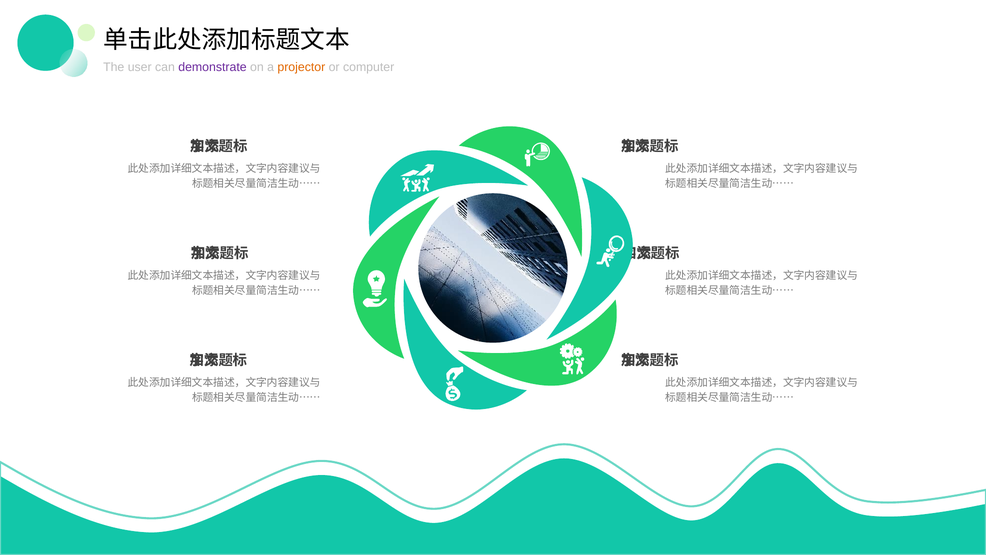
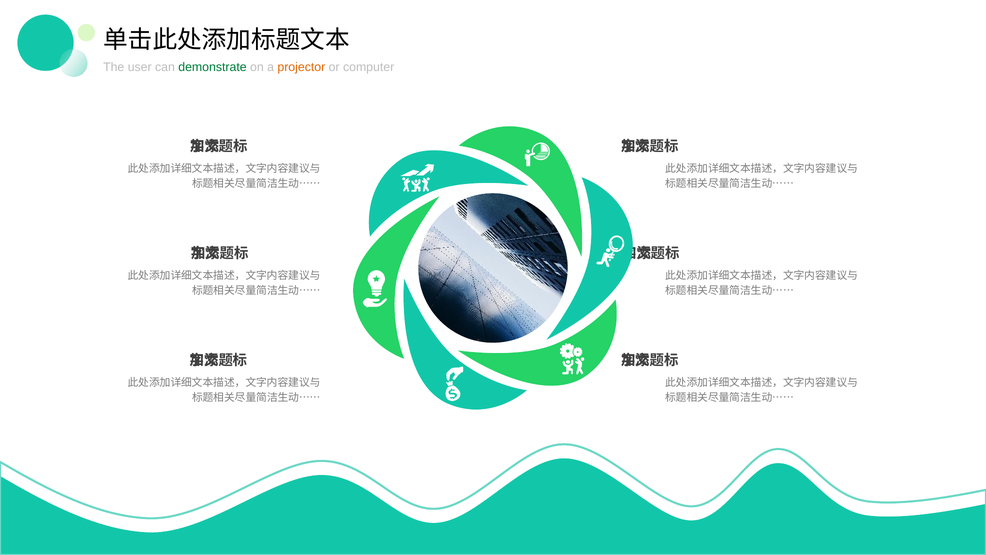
demonstrate colour: purple -> green
